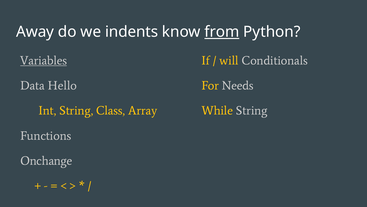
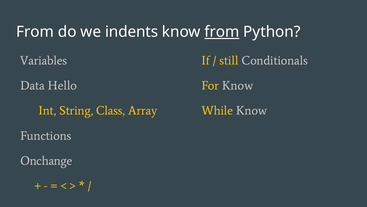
Away at (35, 32): Away -> From
Variables underline: present -> none
will: will -> still
For Needs: Needs -> Know
While String: String -> Know
